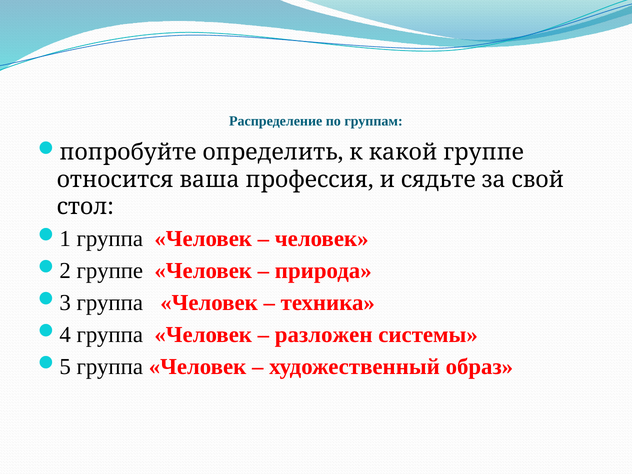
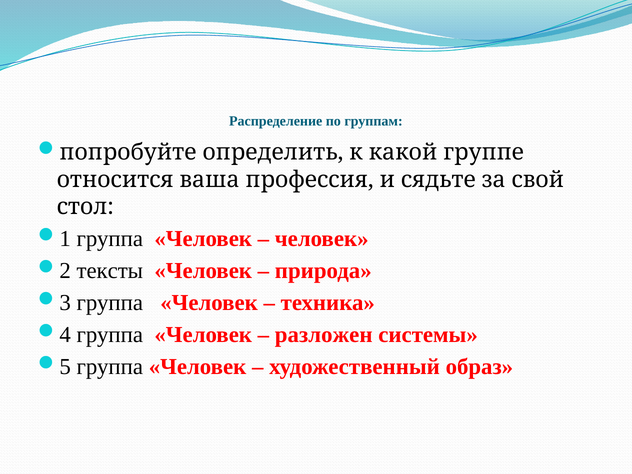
группе at (110, 271): группе -> тексты
